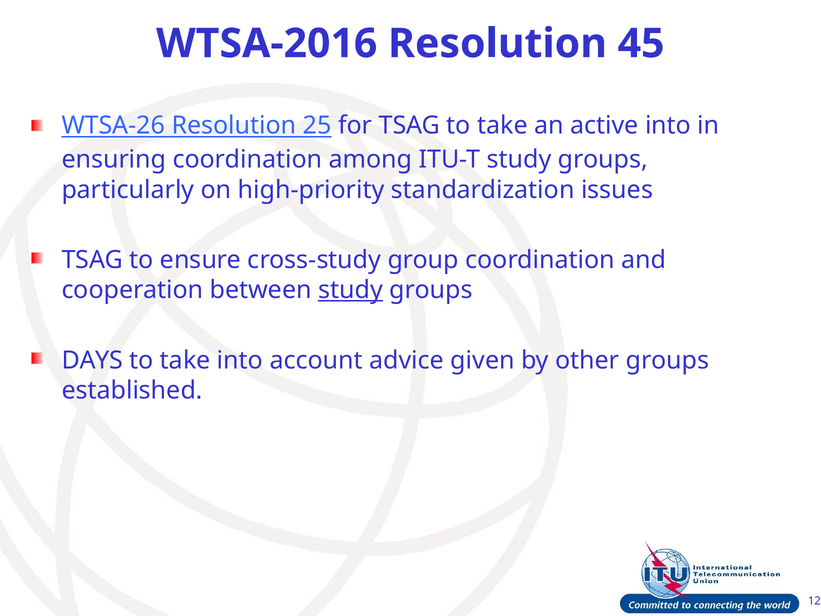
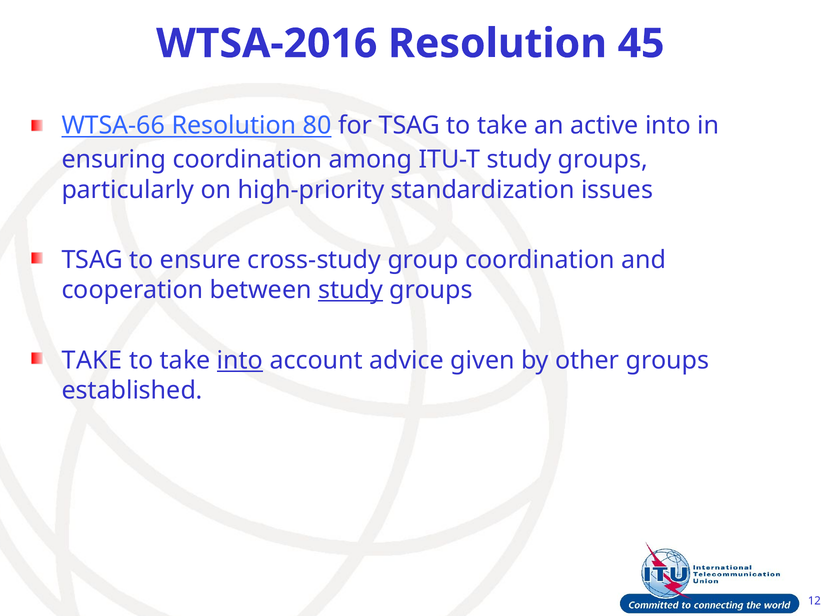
WTSA-26: WTSA-26 -> WTSA-66
25: 25 -> 80
DAYS at (92, 360): DAYS -> TAKE
into at (240, 360) underline: none -> present
